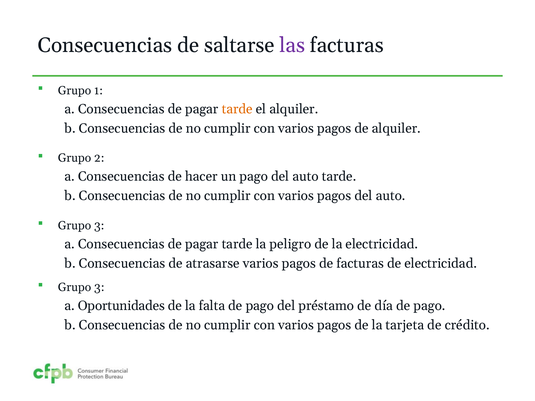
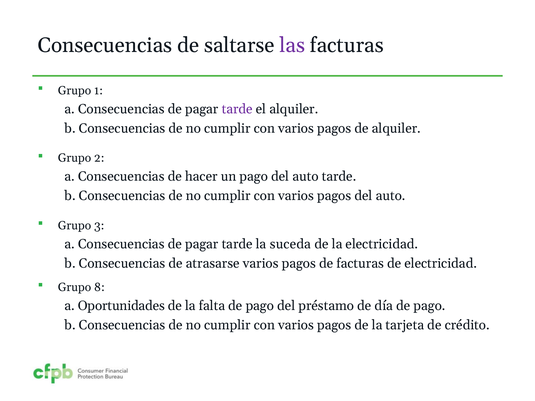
tarde at (237, 109) colour: orange -> purple
peligro: peligro -> suceda
3 at (99, 287): 3 -> 8
